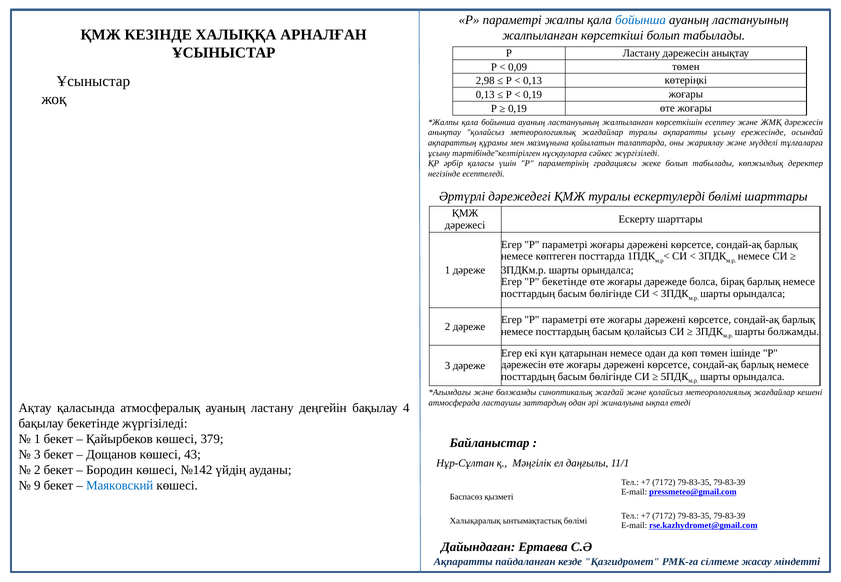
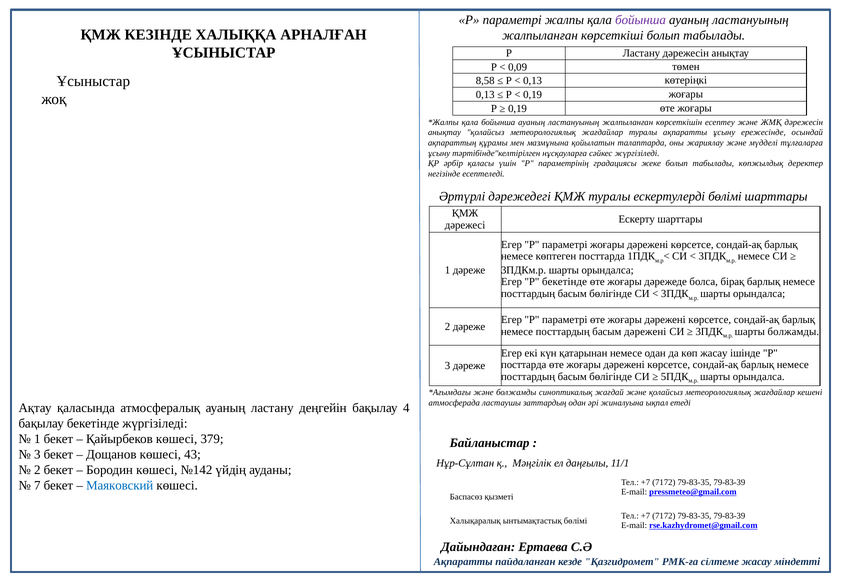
бойынша at (641, 20) colour: blue -> purple
2,98: 2,98 -> 8,58
басым қолайсыз: қолайсыз -> дәрежені
көп төмен: төмен -> жасау
дәрежесін at (524, 365): дәрежесін -> посттарда
9: 9 -> 7
